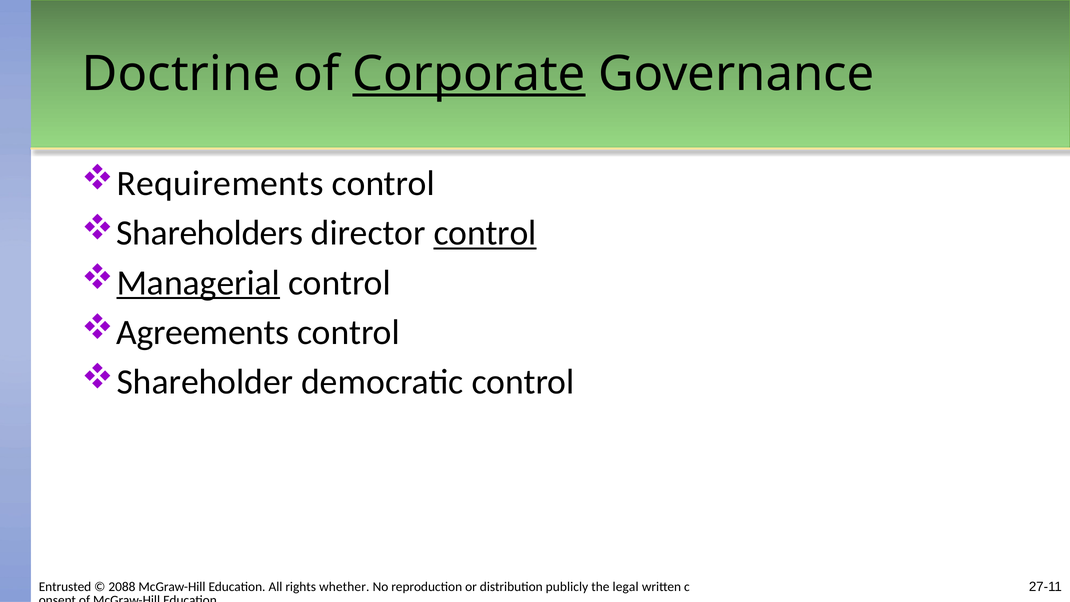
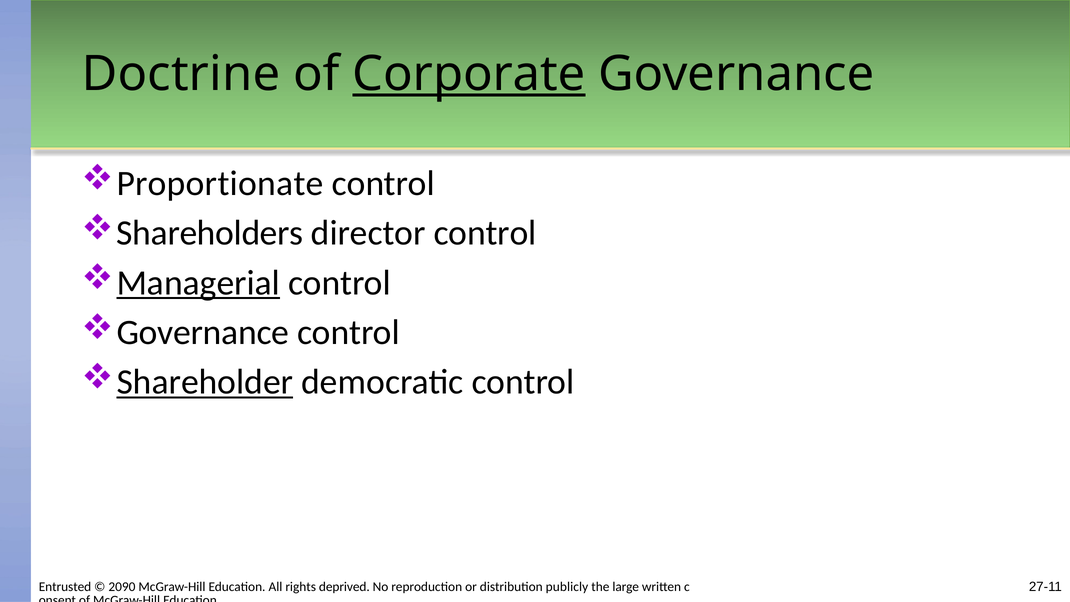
Requirements: Requirements -> Proportionate
control at (485, 233) underline: present -> none
Agreements at (203, 332): Agreements -> Governance
Shareholder underline: none -> present
2088: 2088 -> 2090
whether: whether -> deprived
legal: legal -> large
